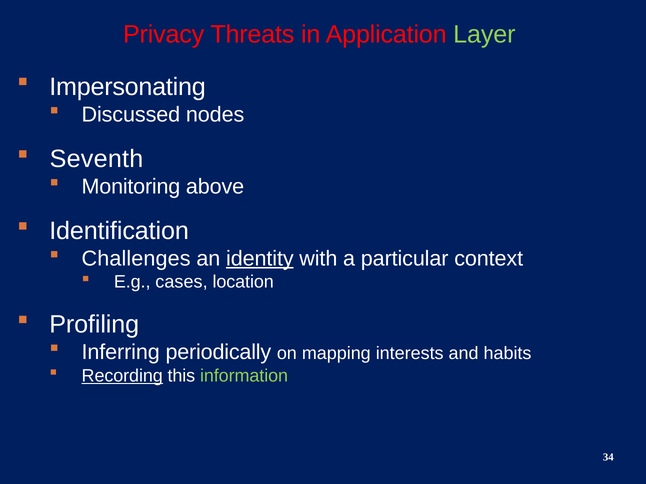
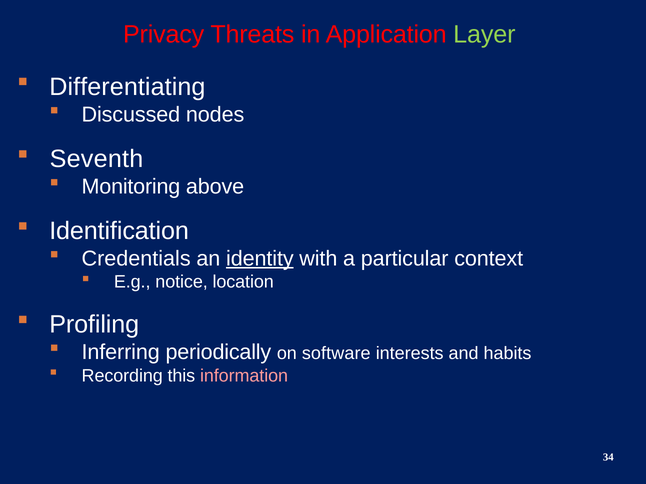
Impersonating: Impersonating -> Differentiating
Challenges: Challenges -> Credentials
cases: cases -> notice
mapping: mapping -> software
Recording underline: present -> none
information colour: light green -> pink
